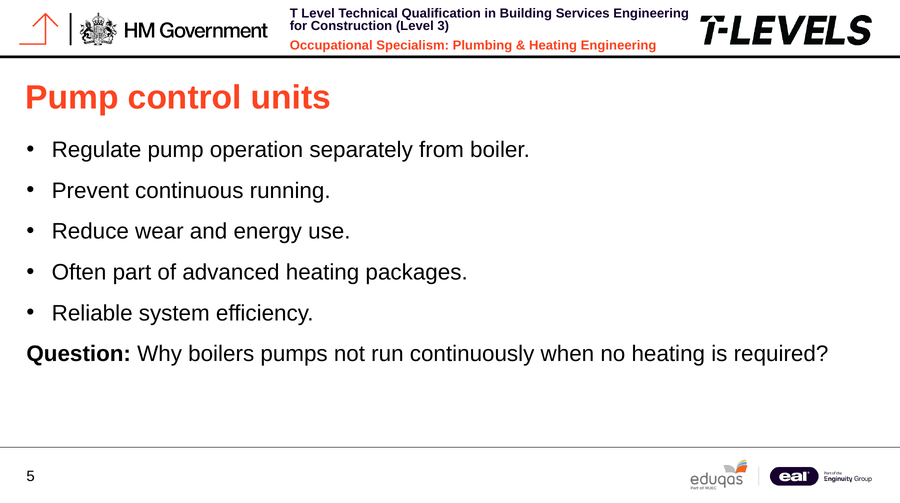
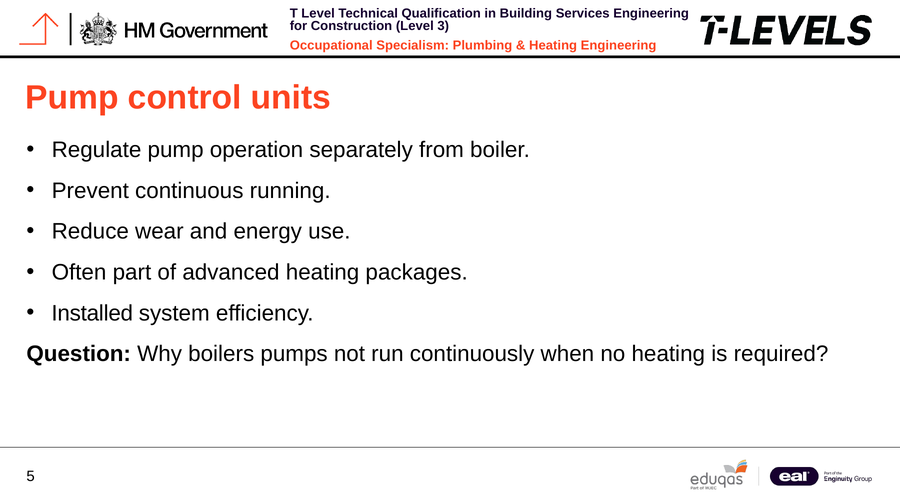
Reliable: Reliable -> Installed
